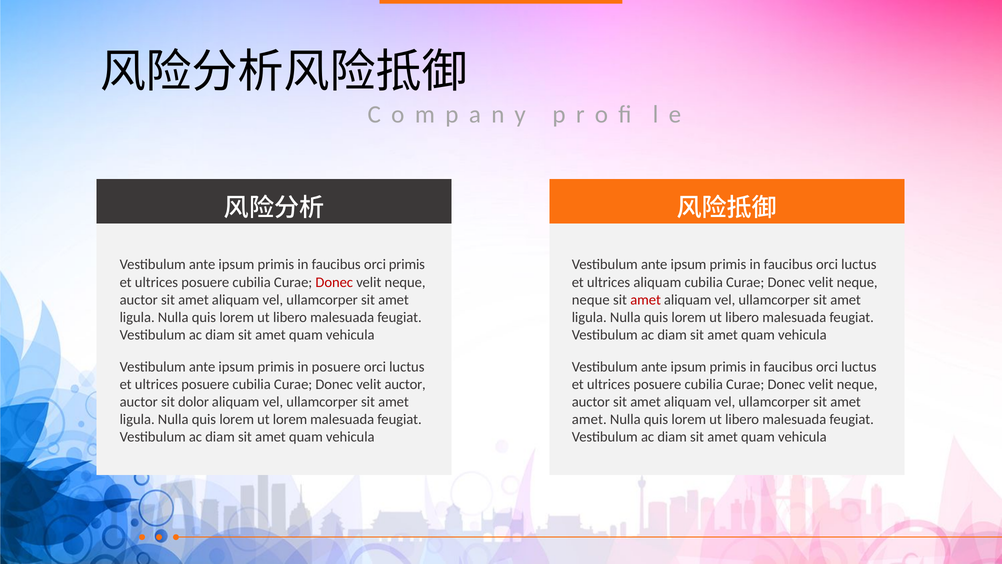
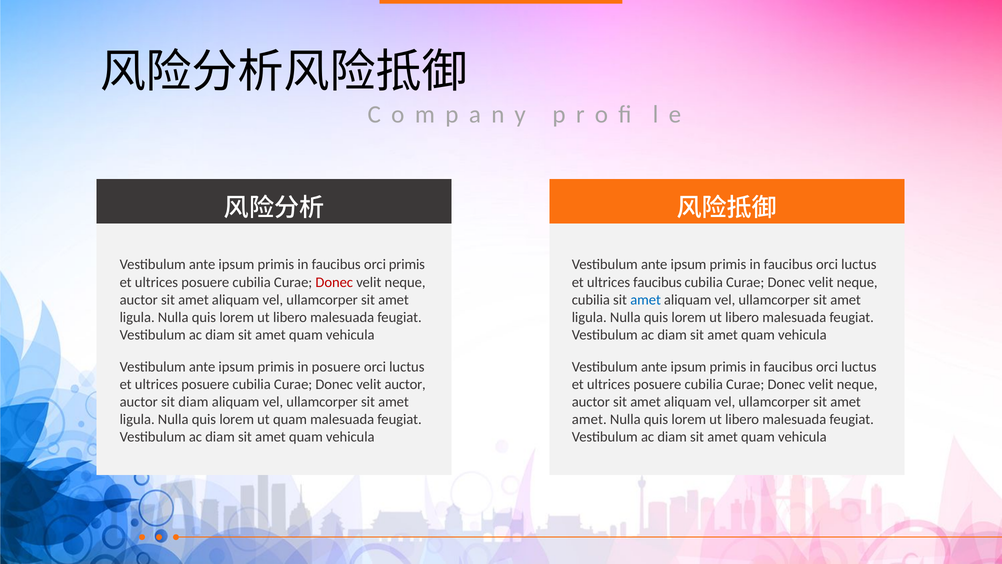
ultrices aliquam: aliquam -> faucibus
neque at (591, 300): neque -> cubilia
amet at (646, 300) colour: red -> blue
sit dolor: dolor -> diam
ut lorem: lorem -> quam
